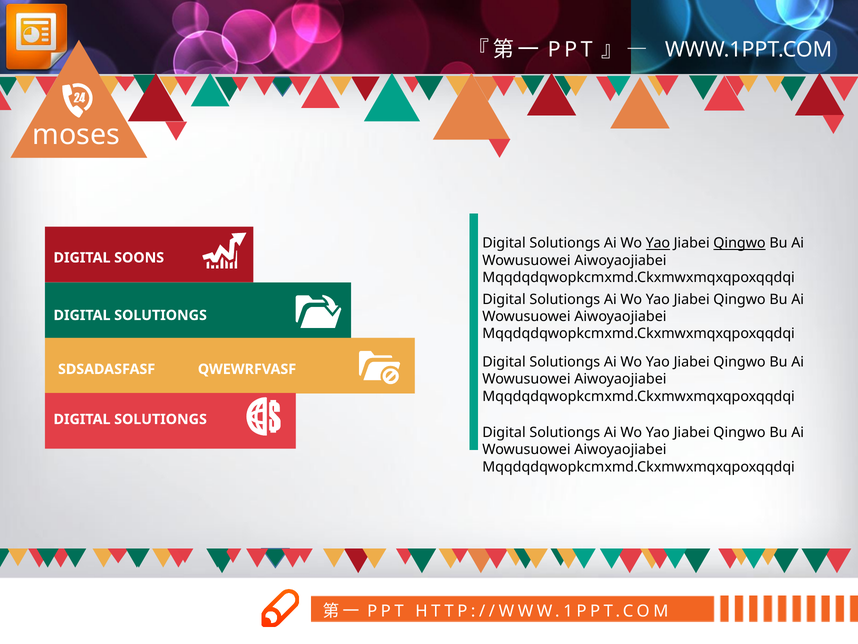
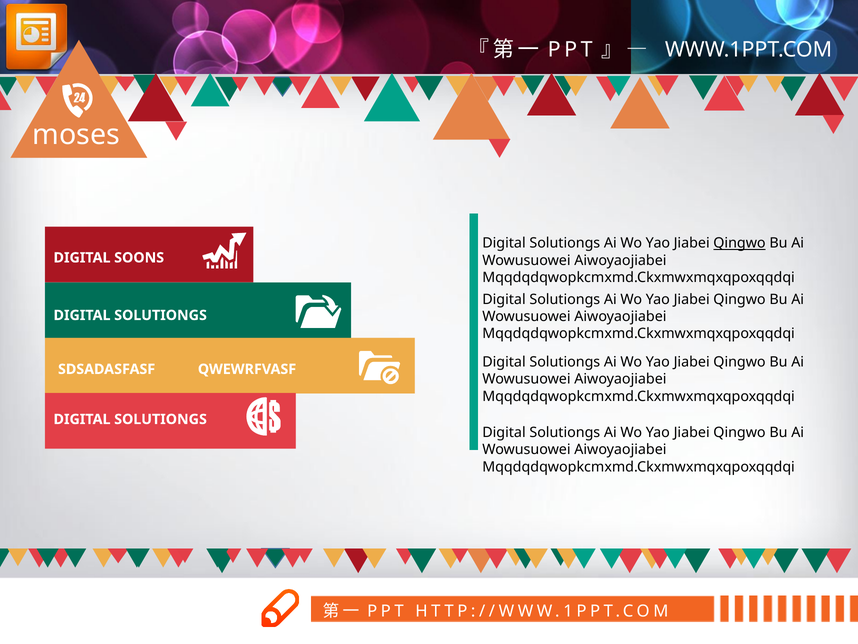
Yao at (658, 243) underline: present -> none
